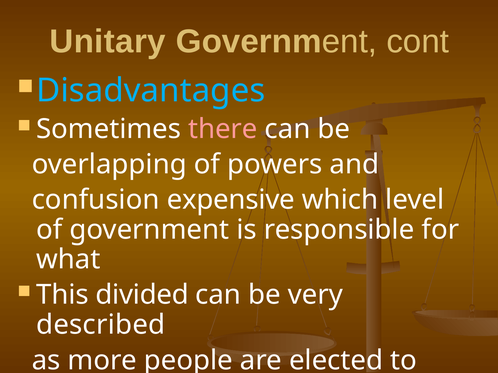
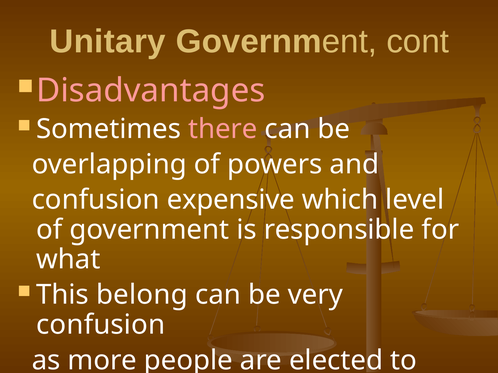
Disadvantages colour: light blue -> pink
divided: divided -> belong
described at (101, 325): described -> confusion
